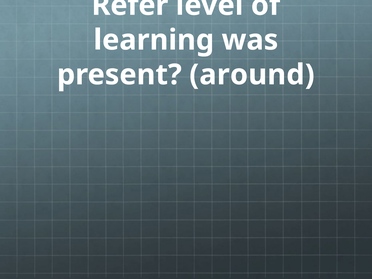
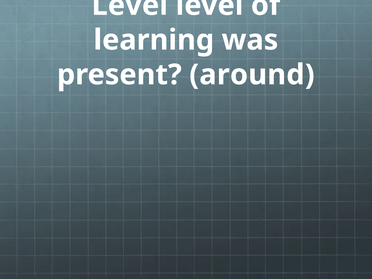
Refer at (130, 5): Refer -> Level
